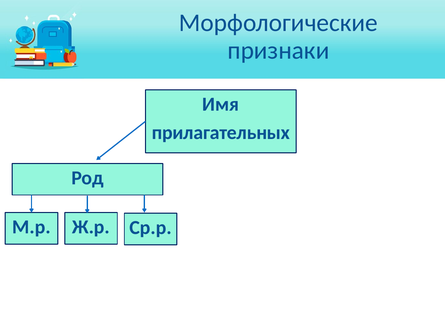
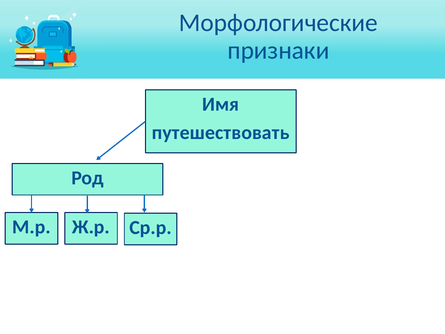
прилагательных: прилагательных -> путешествовать
